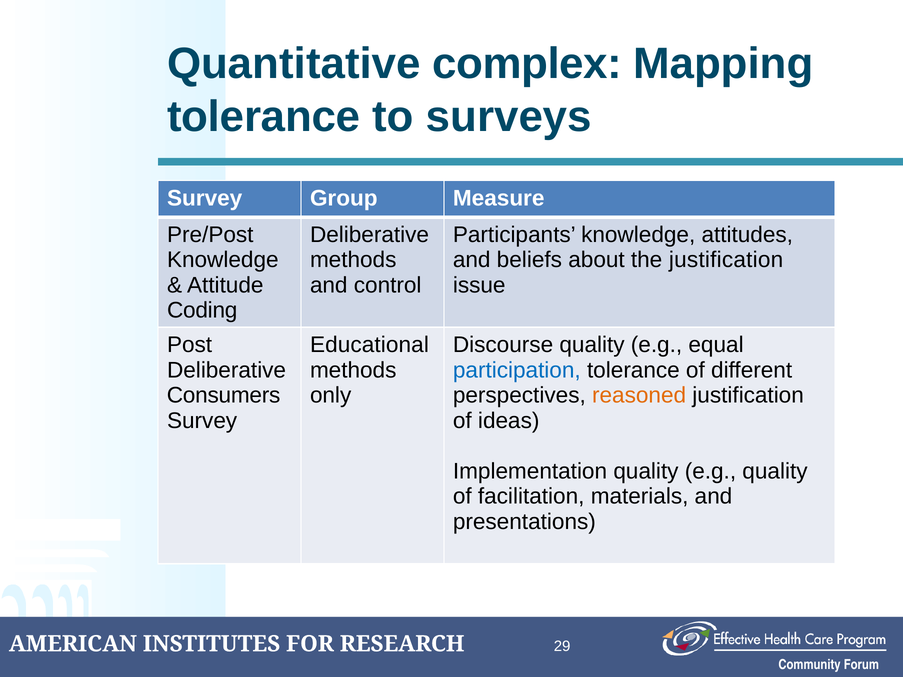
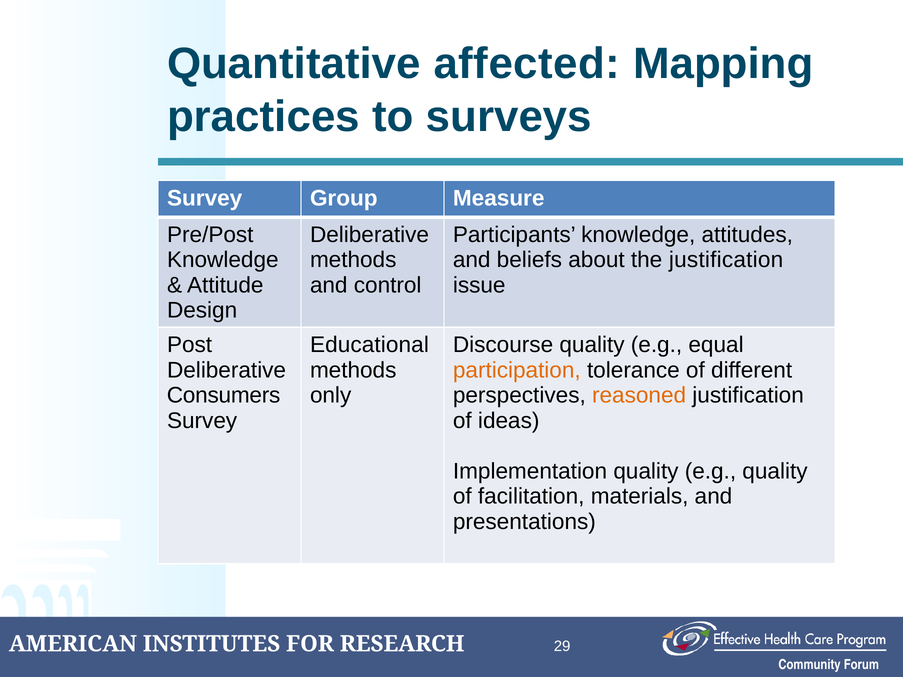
complex: complex -> affected
tolerance at (264, 117): tolerance -> practices
Coding: Coding -> Design
participation colour: blue -> orange
